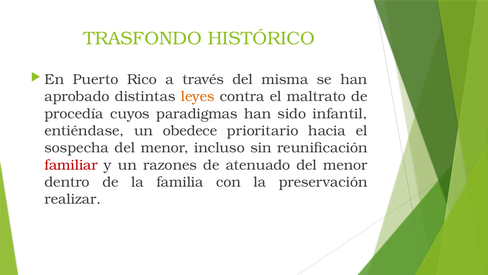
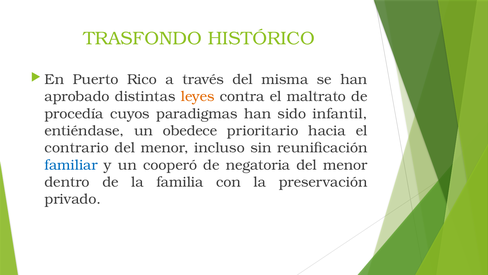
sospecha: sospecha -> contrario
familiar colour: red -> blue
razones: razones -> cooperó
atenuado: atenuado -> negatoria
realizar: realizar -> privado
